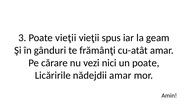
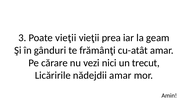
spus: spus -> prea
un poate: poate -> trecut
